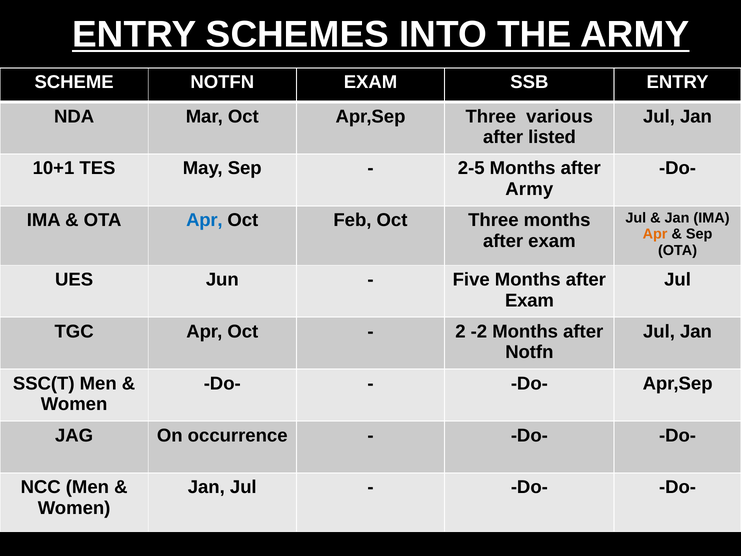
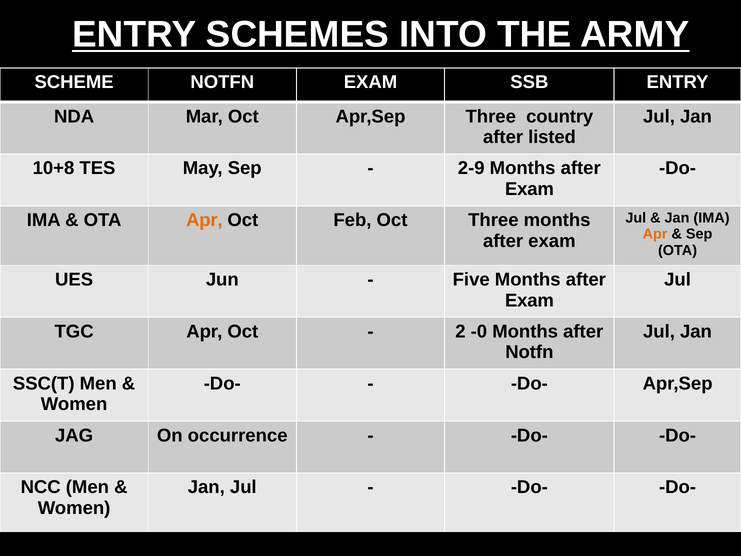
various: various -> country
10+1: 10+1 -> 10+8
2-5: 2-5 -> 2-9
Army at (529, 189): Army -> Exam
Apr at (204, 220) colour: blue -> orange
-2: -2 -> -0
